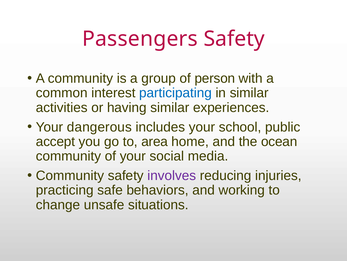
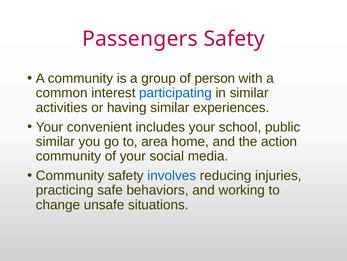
dangerous: dangerous -> convenient
accept at (56, 141): accept -> similar
ocean: ocean -> action
involves colour: purple -> blue
